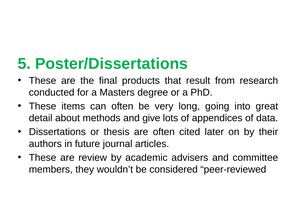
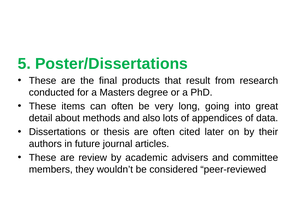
give: give -> also
